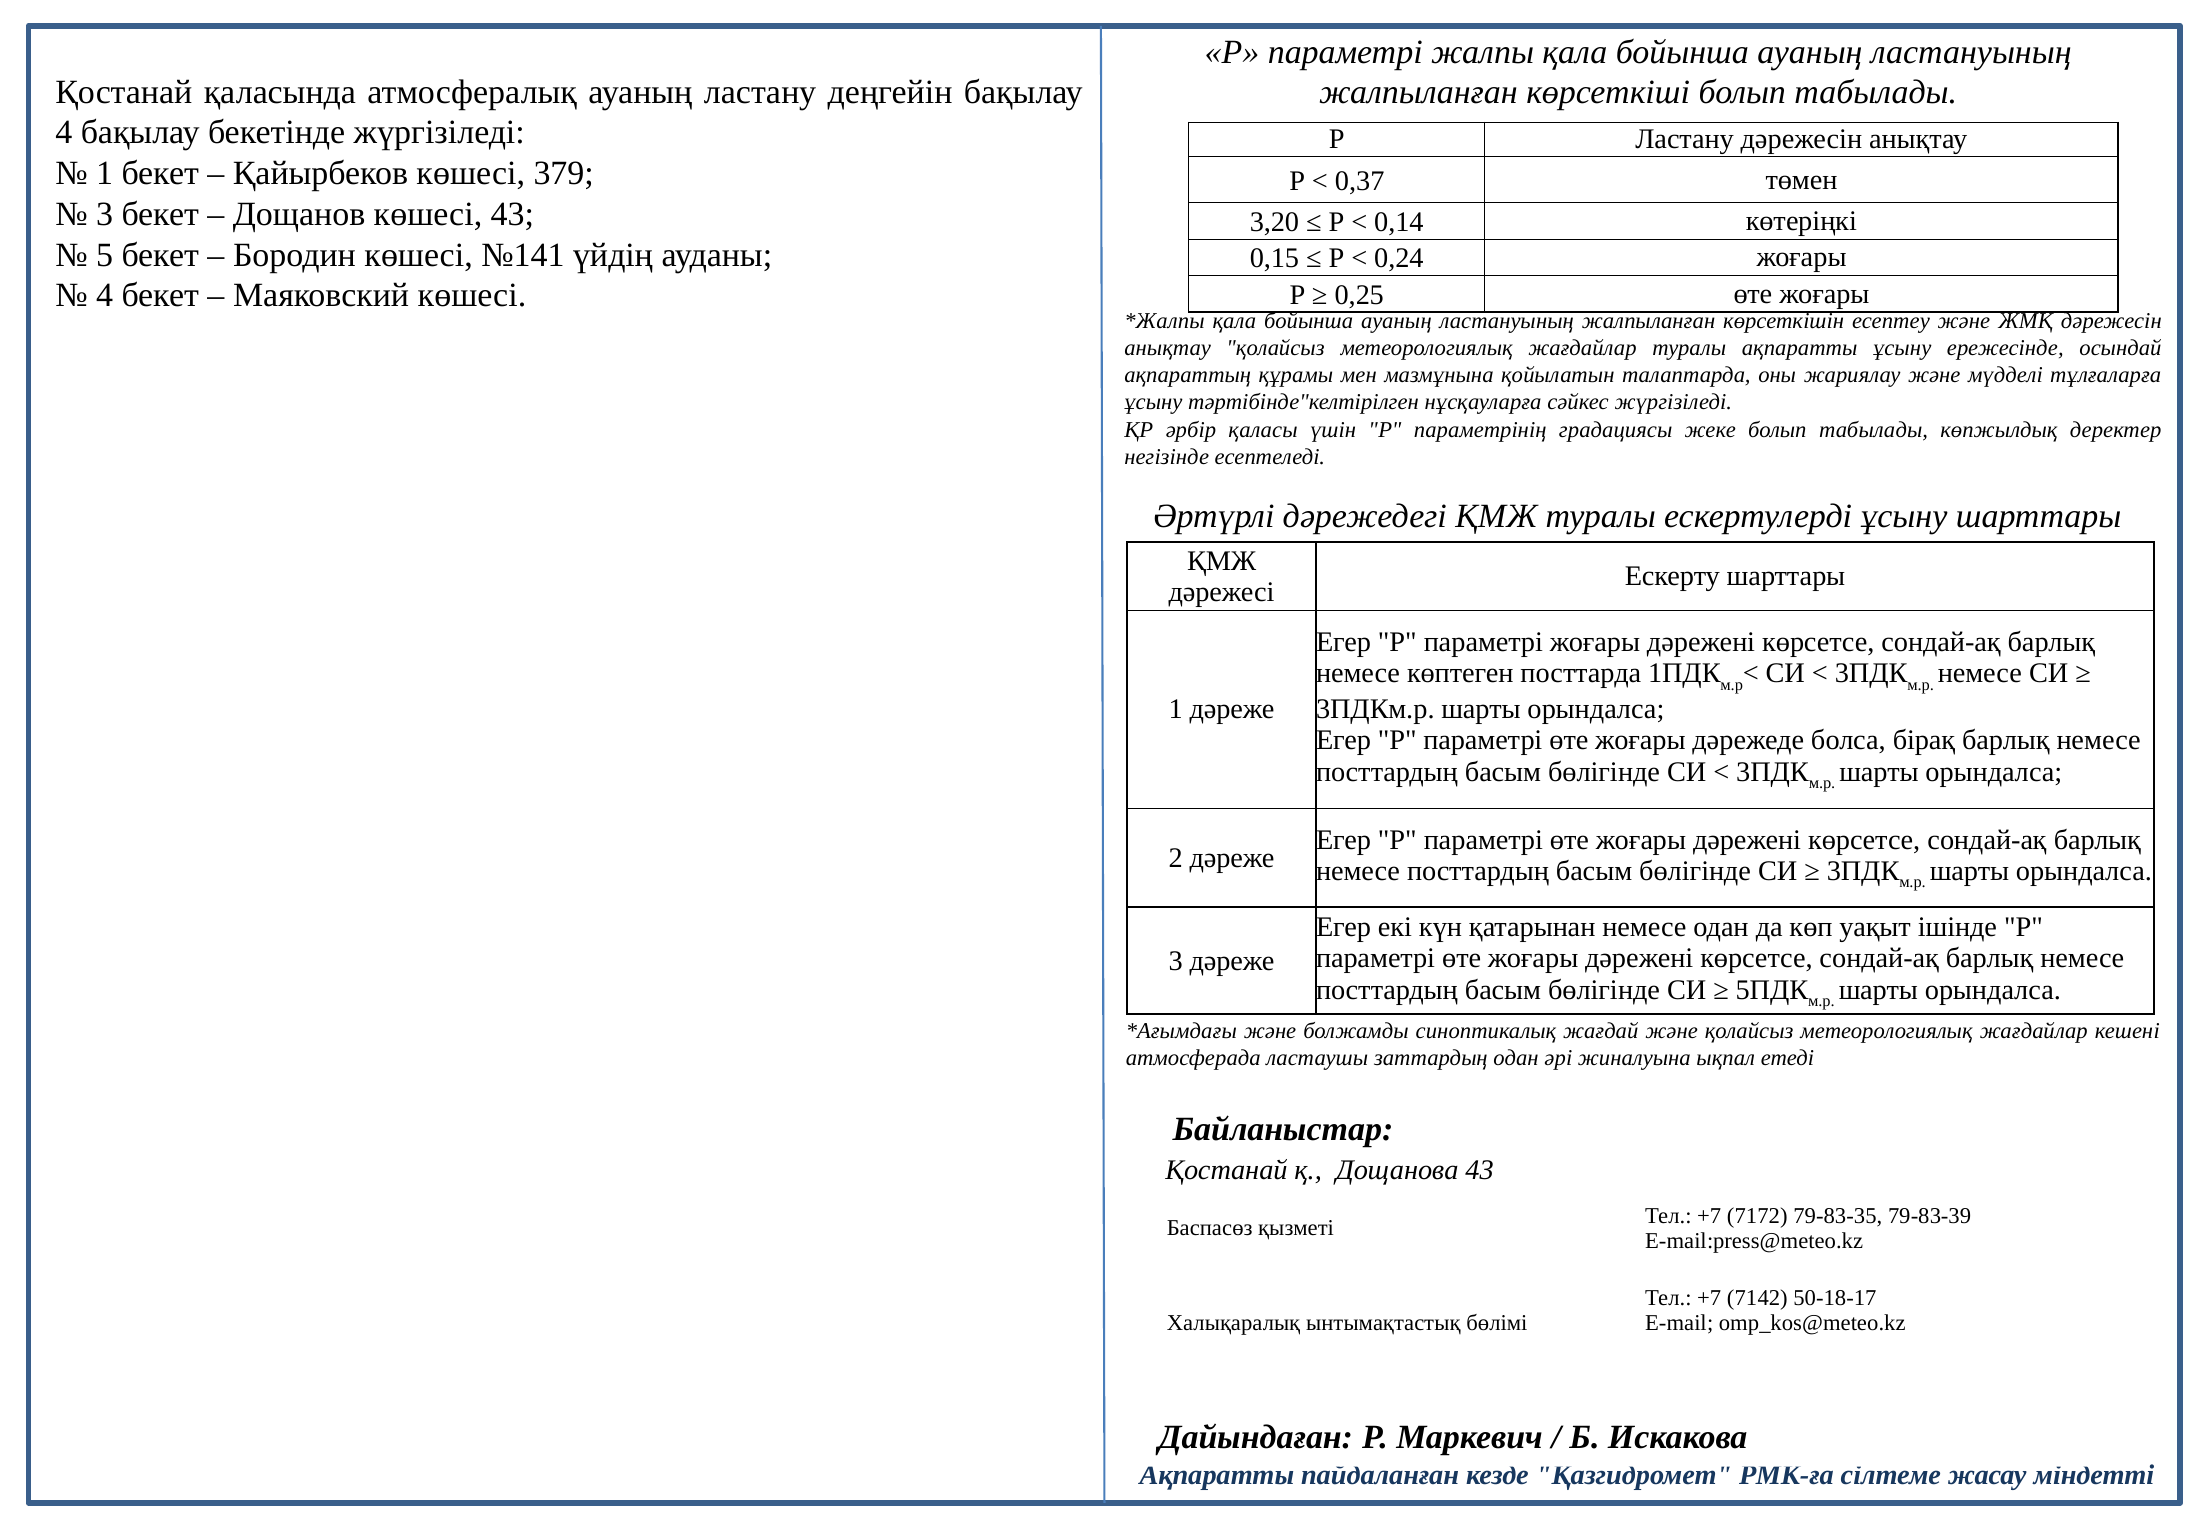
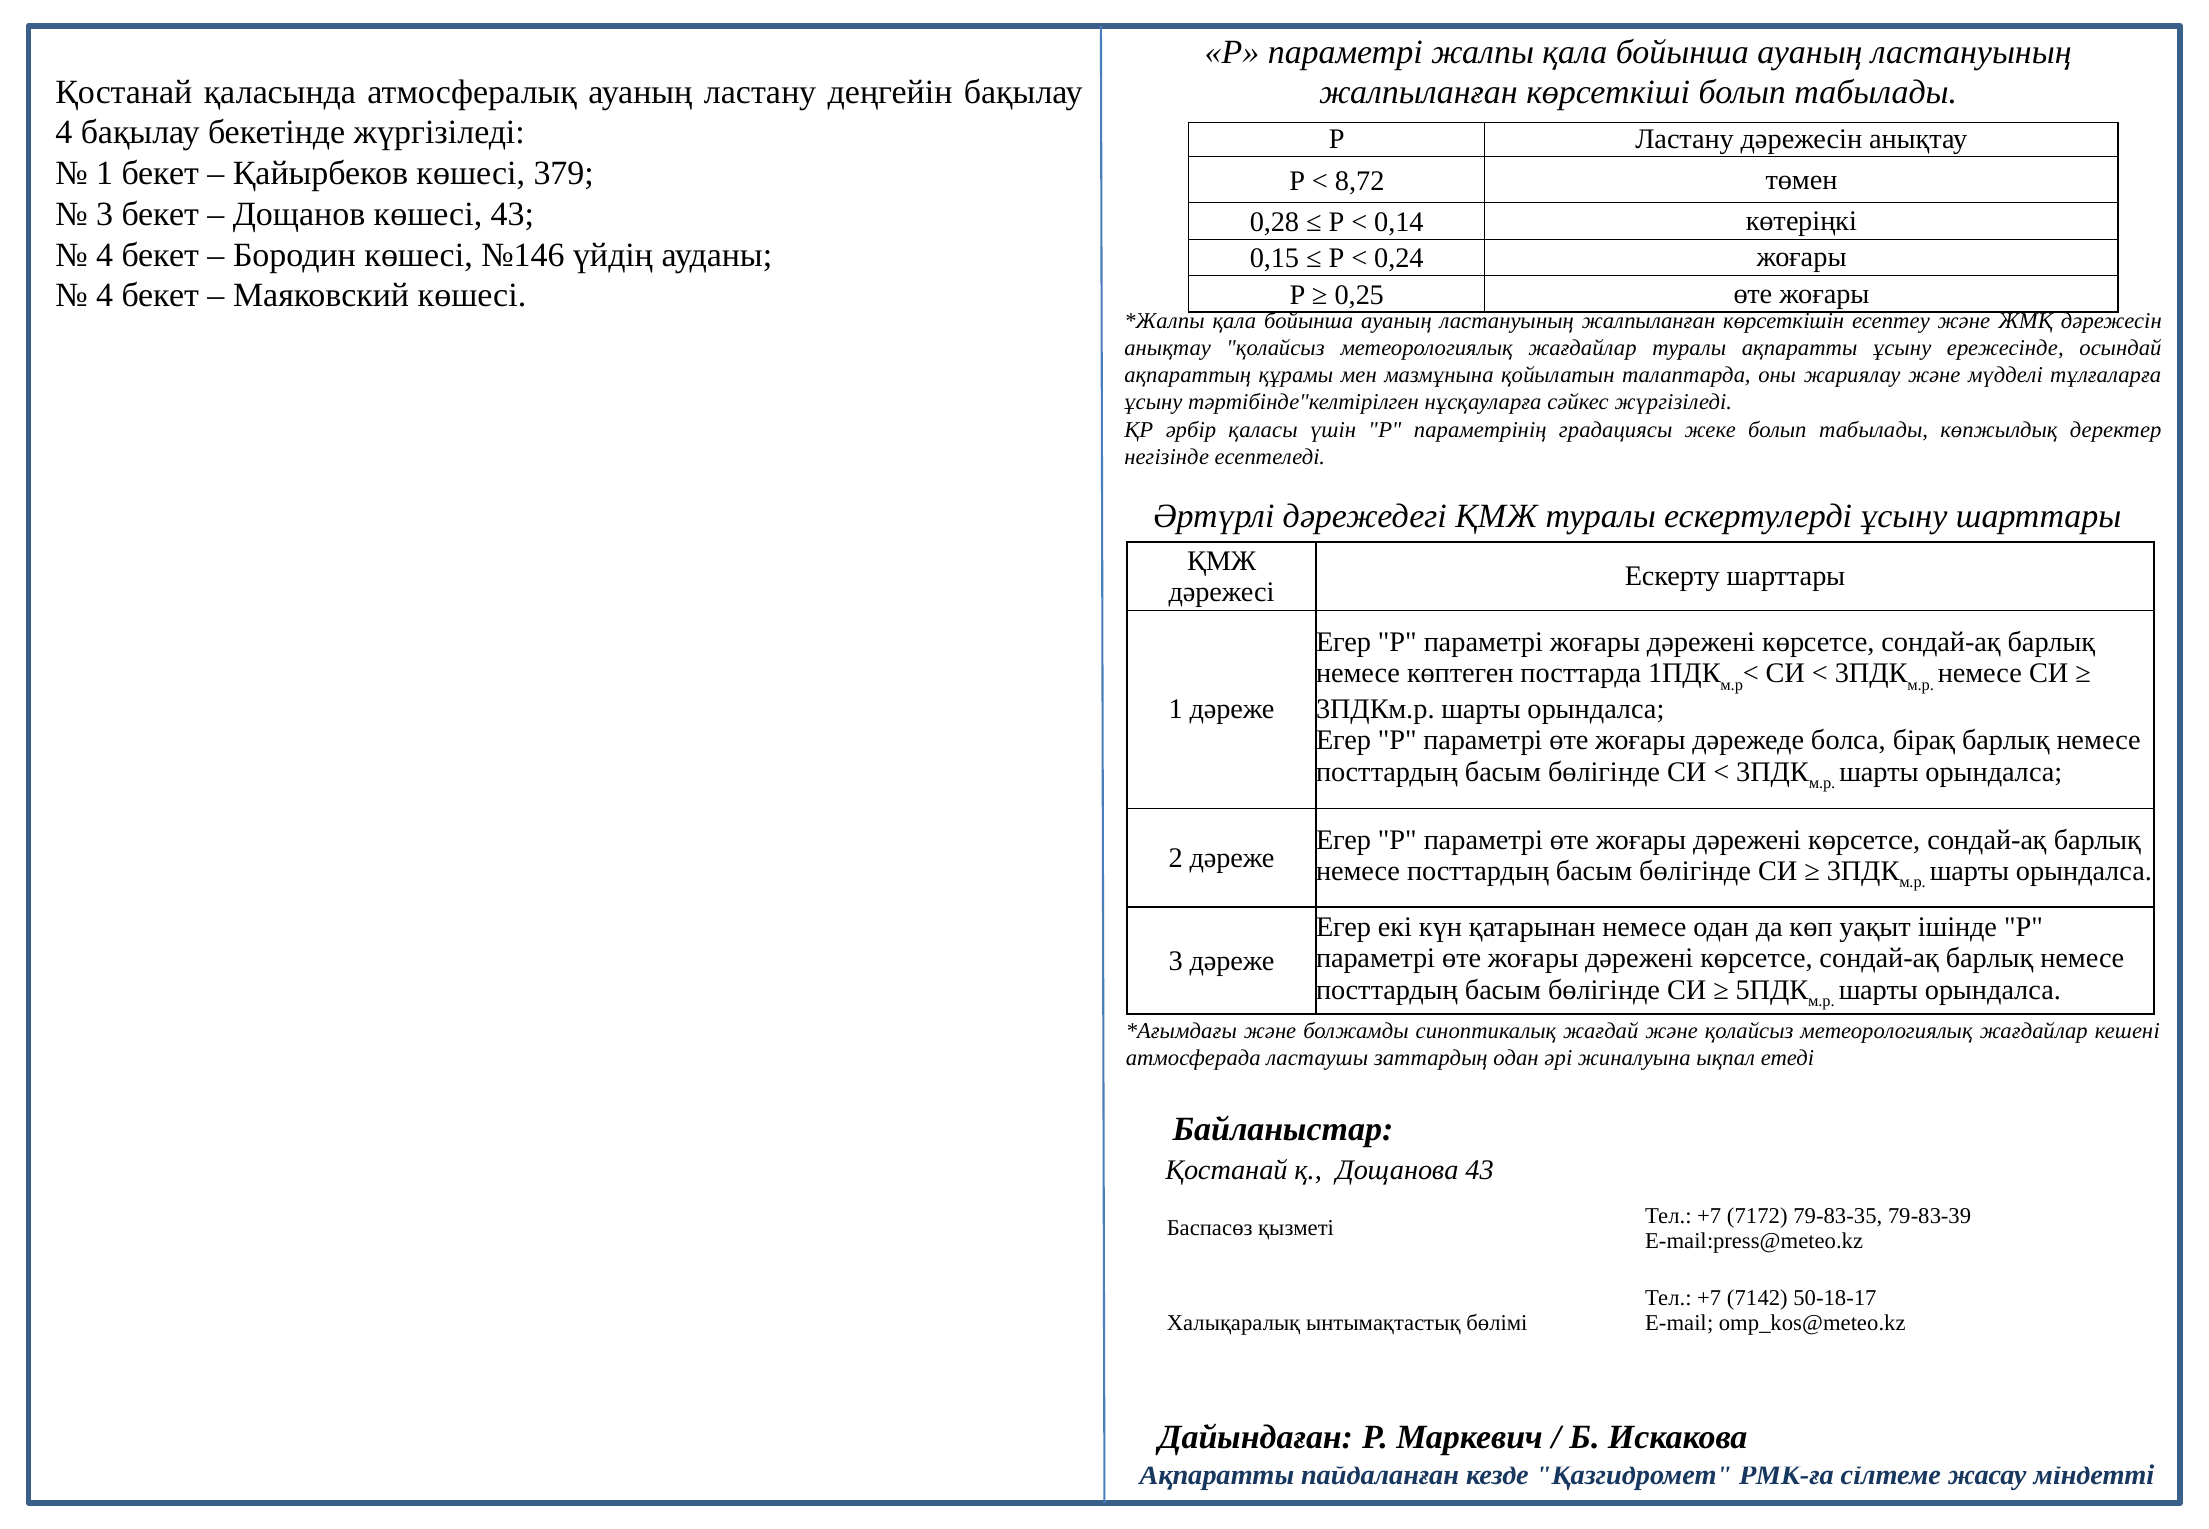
0,37: 0,37 -> 8,72
3,20: 3,20 -> 0,28
5 at (105, 255): 5 -> 4
№141: №141 -> №146
